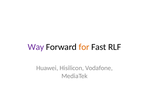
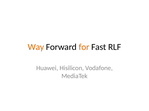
Way colour: purple -> orange
